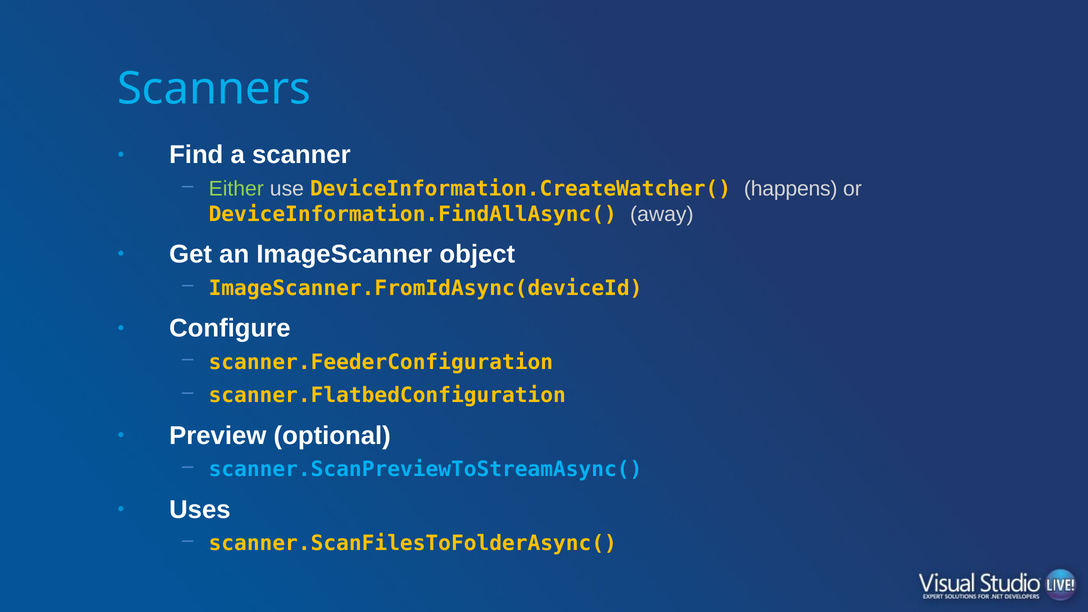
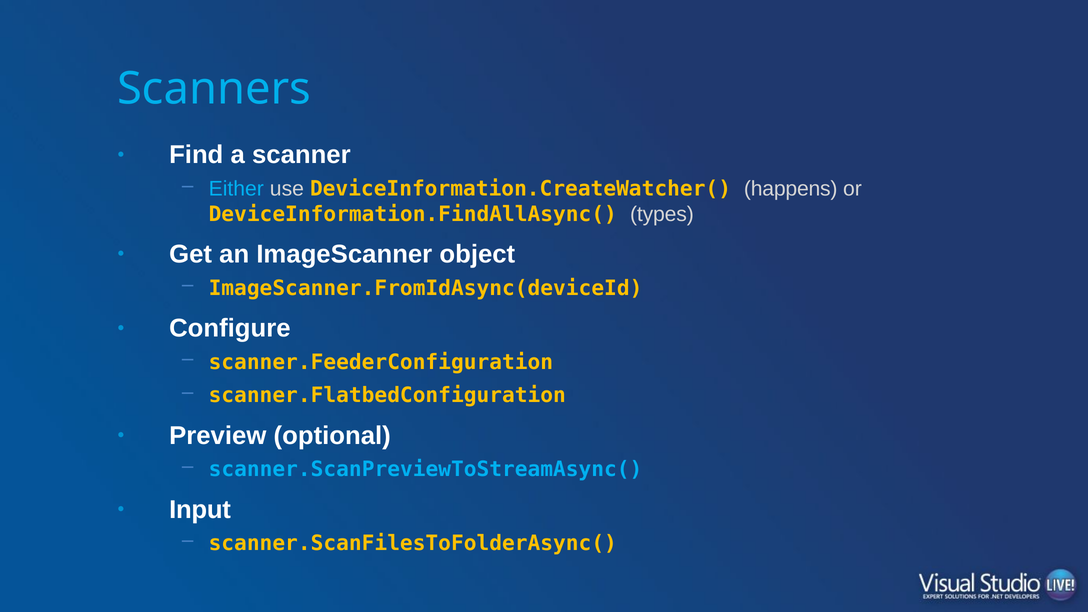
Either colour: light green -> light blue
away: away -> types
Uses: Uses -> Input
